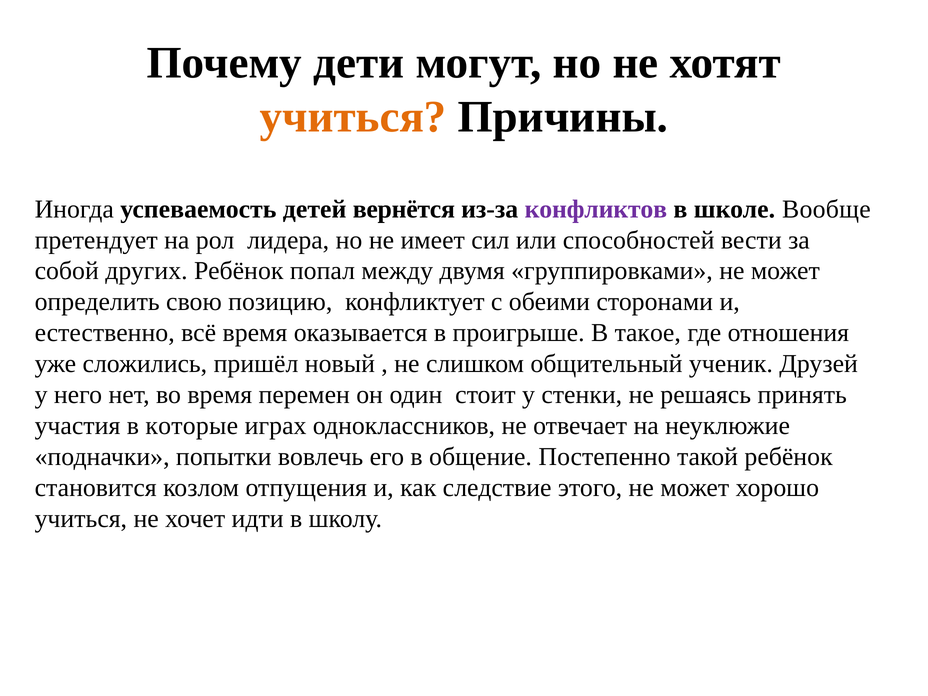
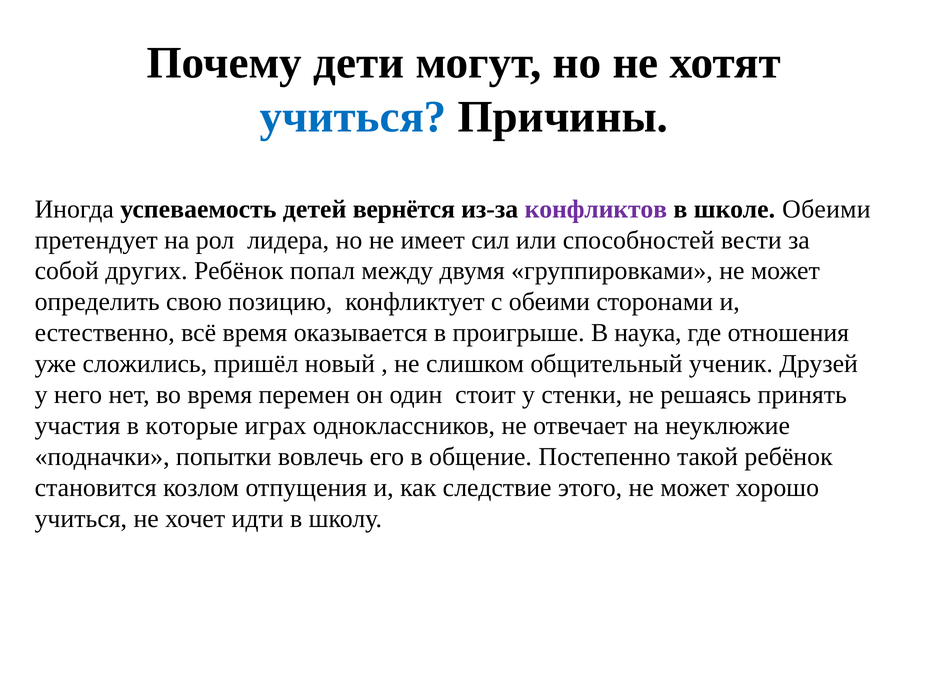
учиться at (353, 117) colour: orange -> blue
школе Вообще: Вообще -> Обеими
такое: такое -> наука
